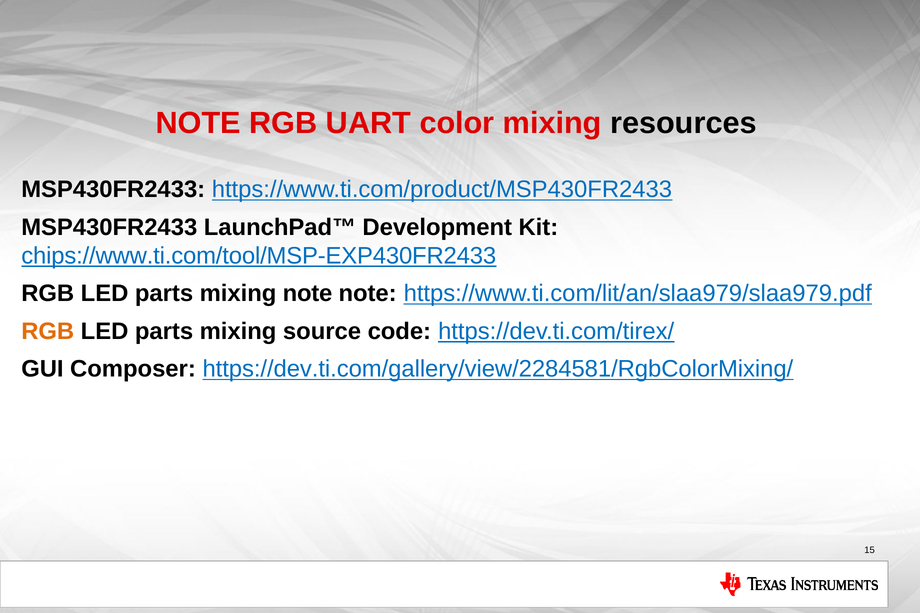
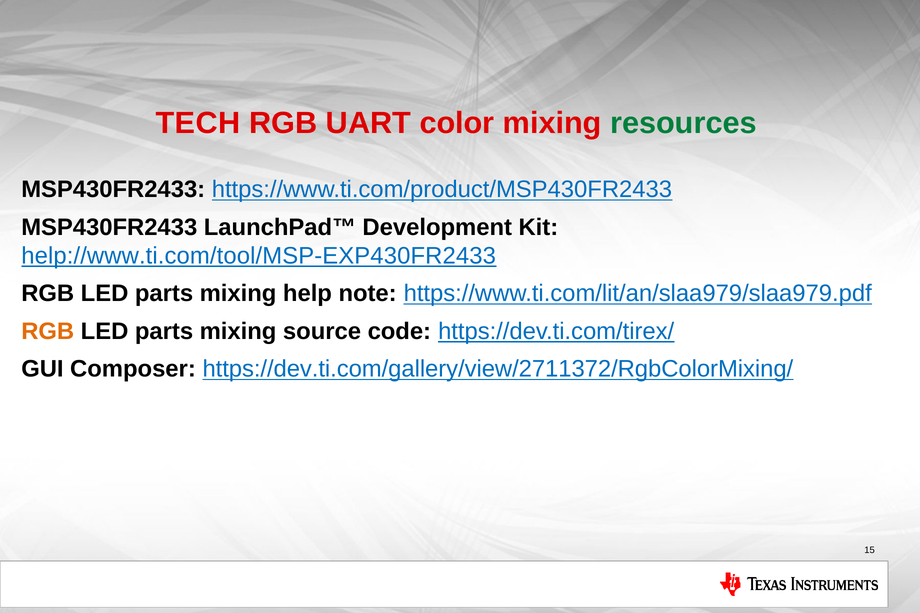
NOTE at (198, 123): NOTE -> TECH
resources colour: black -> green
chips://www.ti.com/tool/MSP-EXP430FR2433: chips://www.ti.com/tool/MSP-EXP430FR2433 -> help://www.ti.com/tool/MSP-EXP430FR2433
mixing note: note -> help
https://dev.ti.com/gallery/view/2284581/RgbColorMixing/: https://dev.ti.com/gallery/view/2284581/RgbColorMixing/ -> https://dev.ti.com/gallery/view/2711372/RgbColorMixing/
